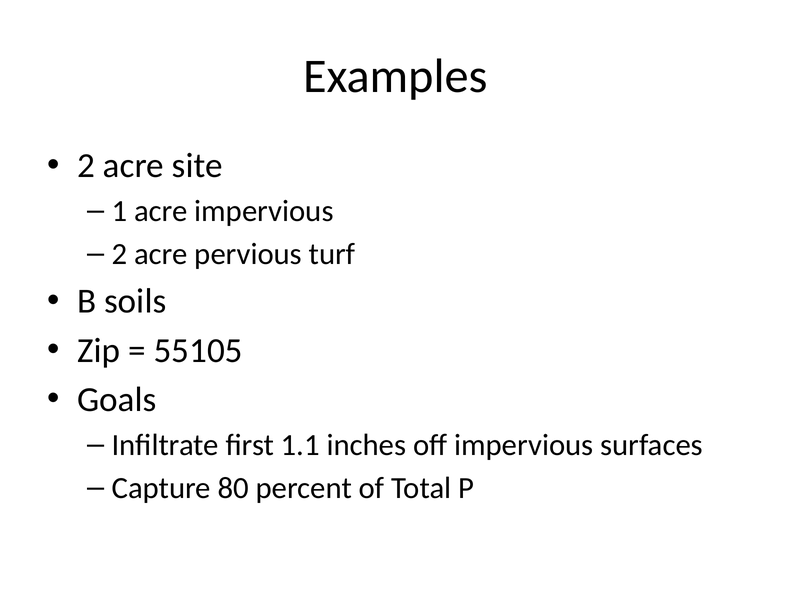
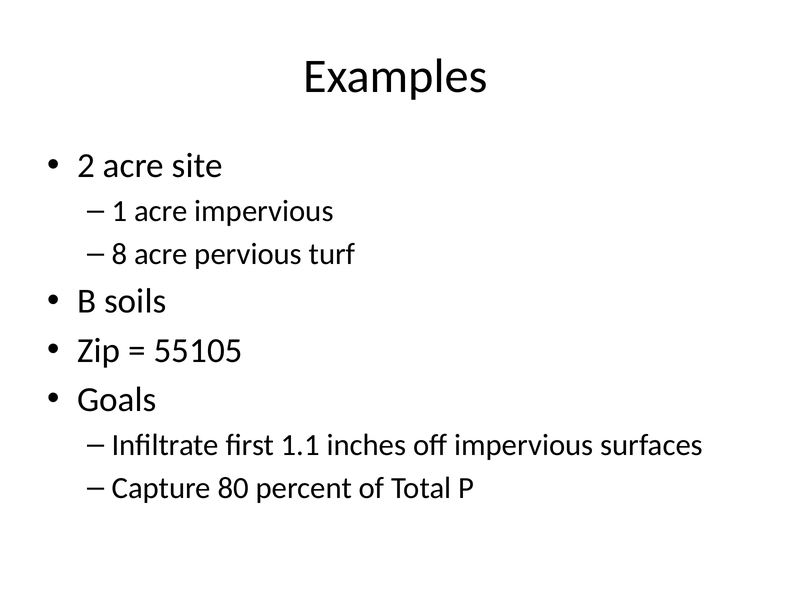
2 at (120, 254): 2 -> 8
